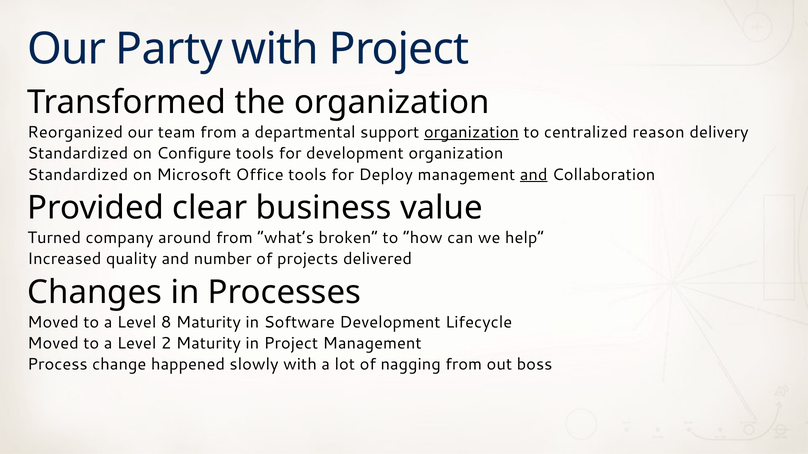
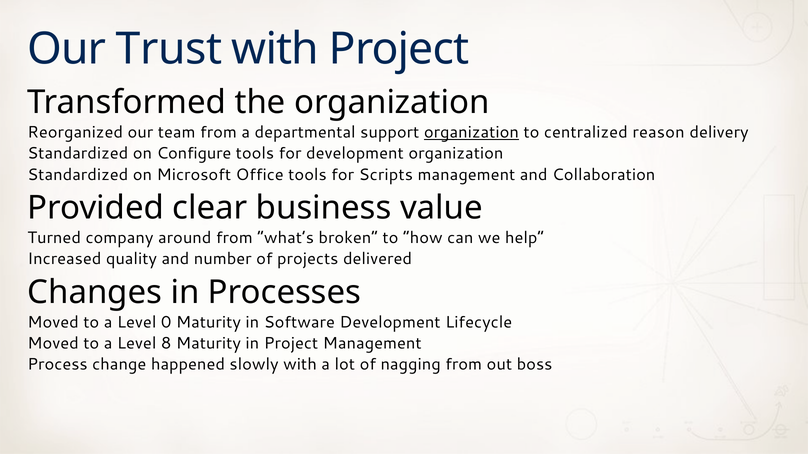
Party: Party -> Trust
Deploy: Deploy -> Scripts
and at (534, 175) underline: present -> none
8: 8 -> 0
2: 2 -> 8
